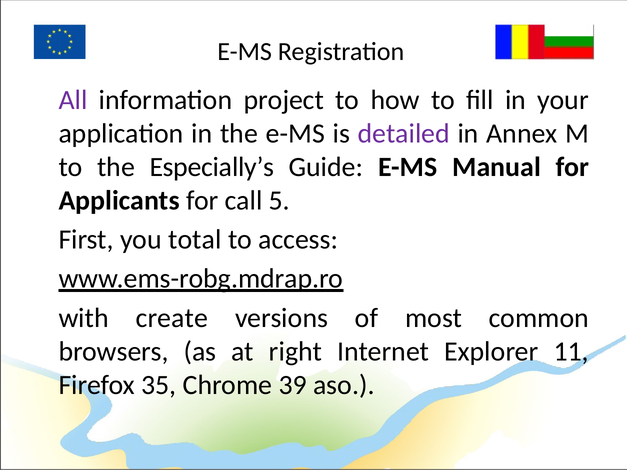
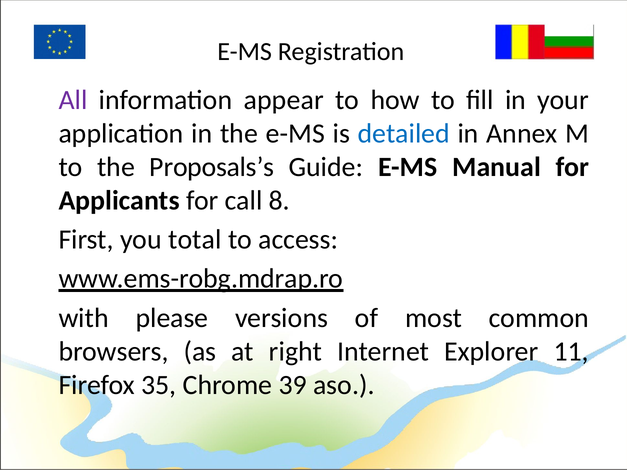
project: project -> appear
detailed colour: purple -> blue
Especially’s: Especially’s -> Proposals’s
5: 5 -> 8
create: create -> please
